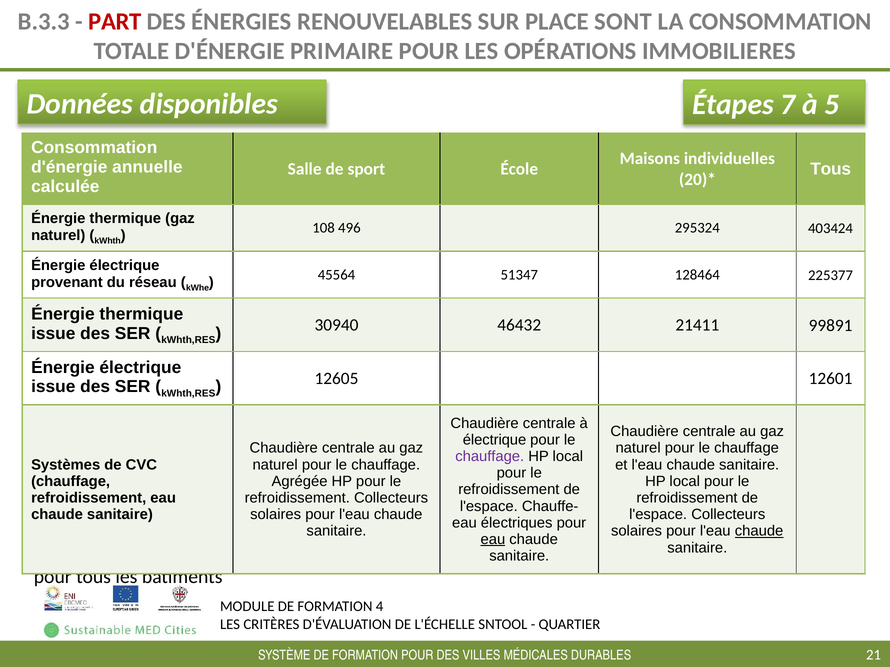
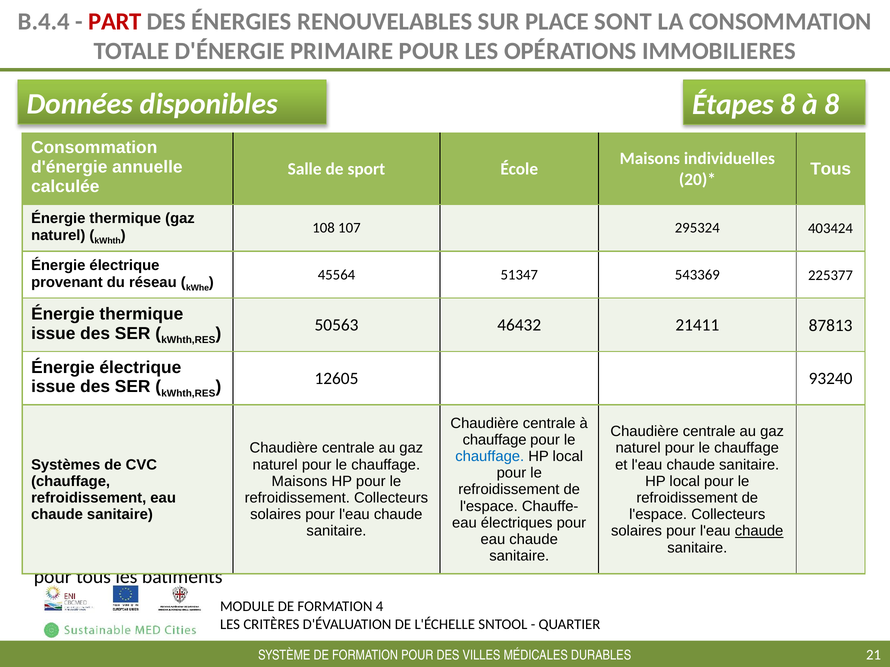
B.3.3: B.3.3 -> B.4.4
Étapes 7: 7 -> 8
à 5: 5 -> 8
496: 496 -> 107
128464: 128464 -> 543369
30940: 30940 -> 50563
99891: 99891 -> 87813
12601: 12601 -> 93240
électrique at (495, 440): électrique -> chauffage
chauffage at (490, 457) colour: purple -> blue
Agrégée at (300, 482): Agrégée -> Maisons
eau at (493, 540) underline: present -> none
